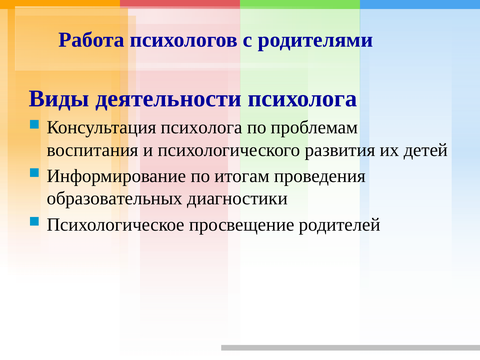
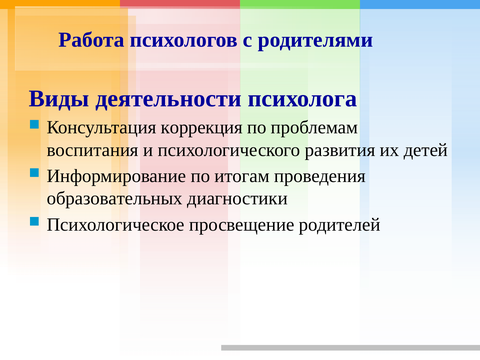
Консультация психолога: психолога -> коррекция
